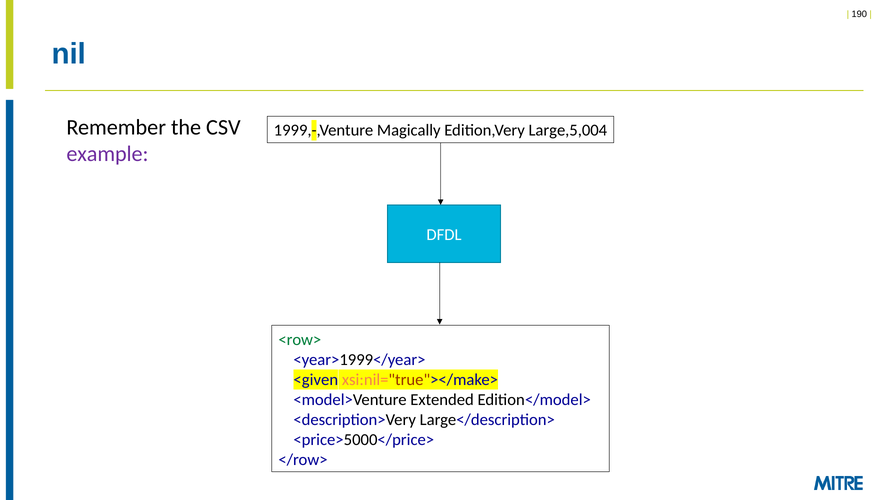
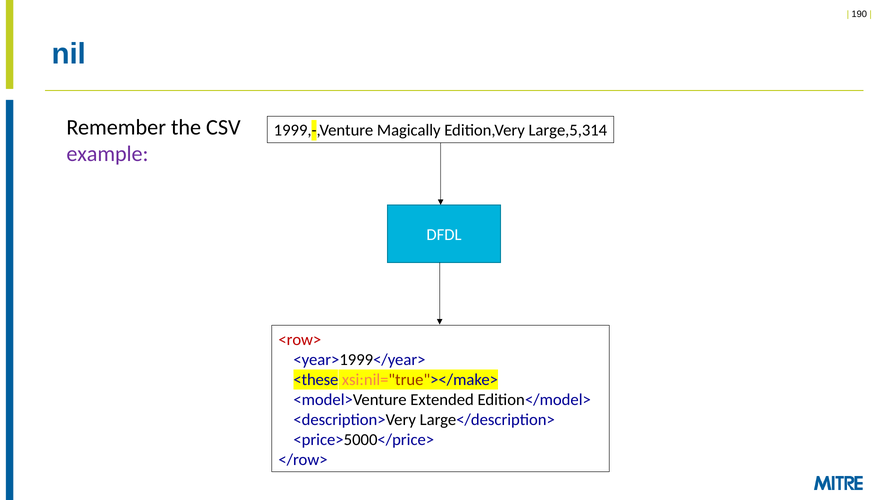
Large,5,004: Large,5,004 -> Large,5,314
<row> colour: green -> red
<given: <given -> <these
